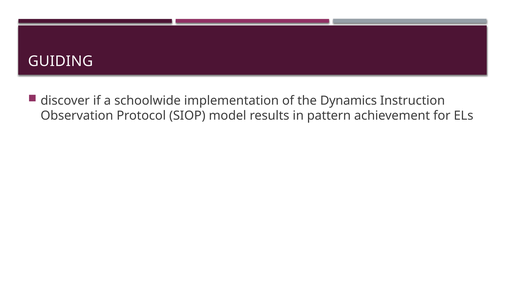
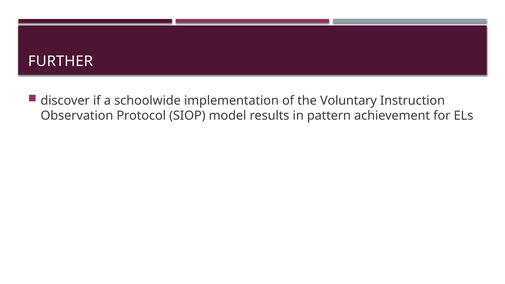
GUIDING: GUIDING -> FURTHER
Dynamics: Dynamics -> Voluntary
